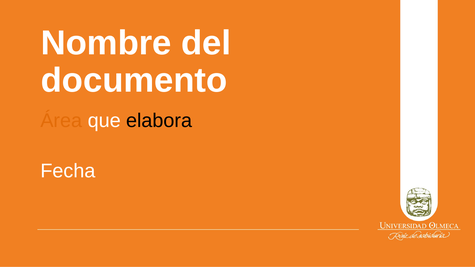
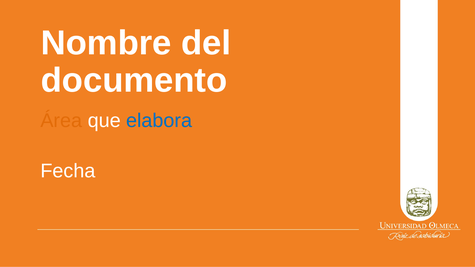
elabora colour: black -> blue
